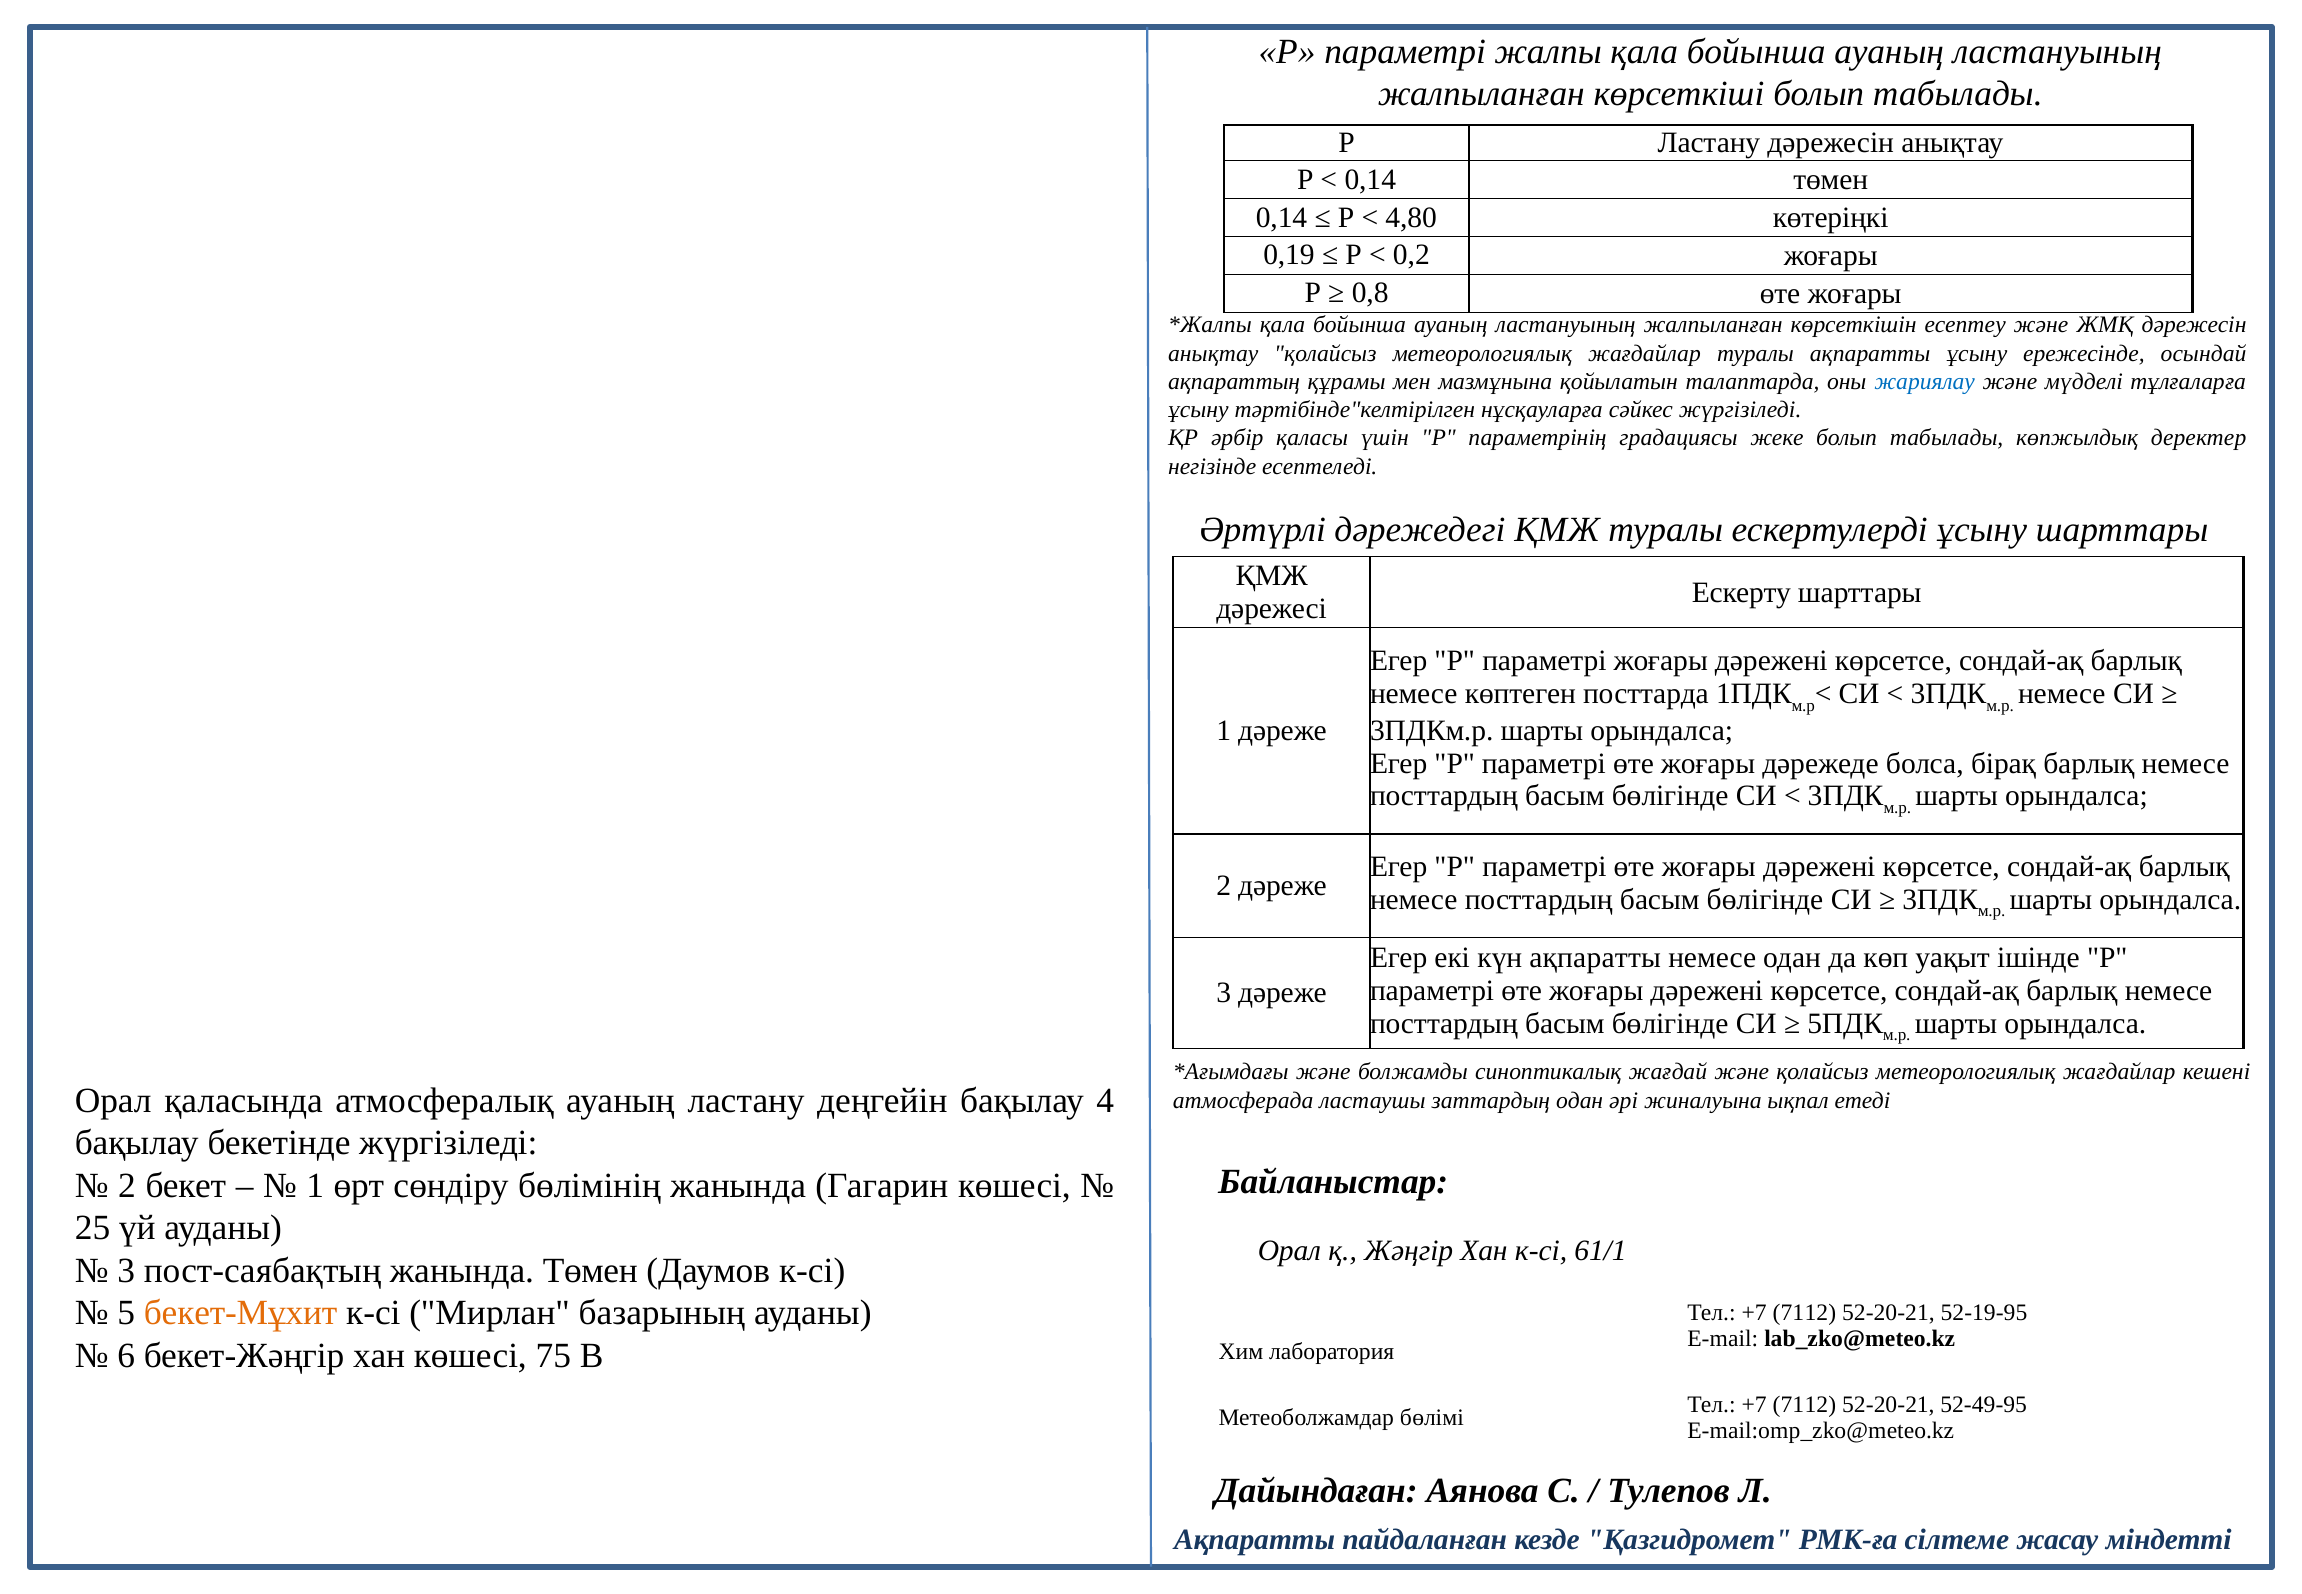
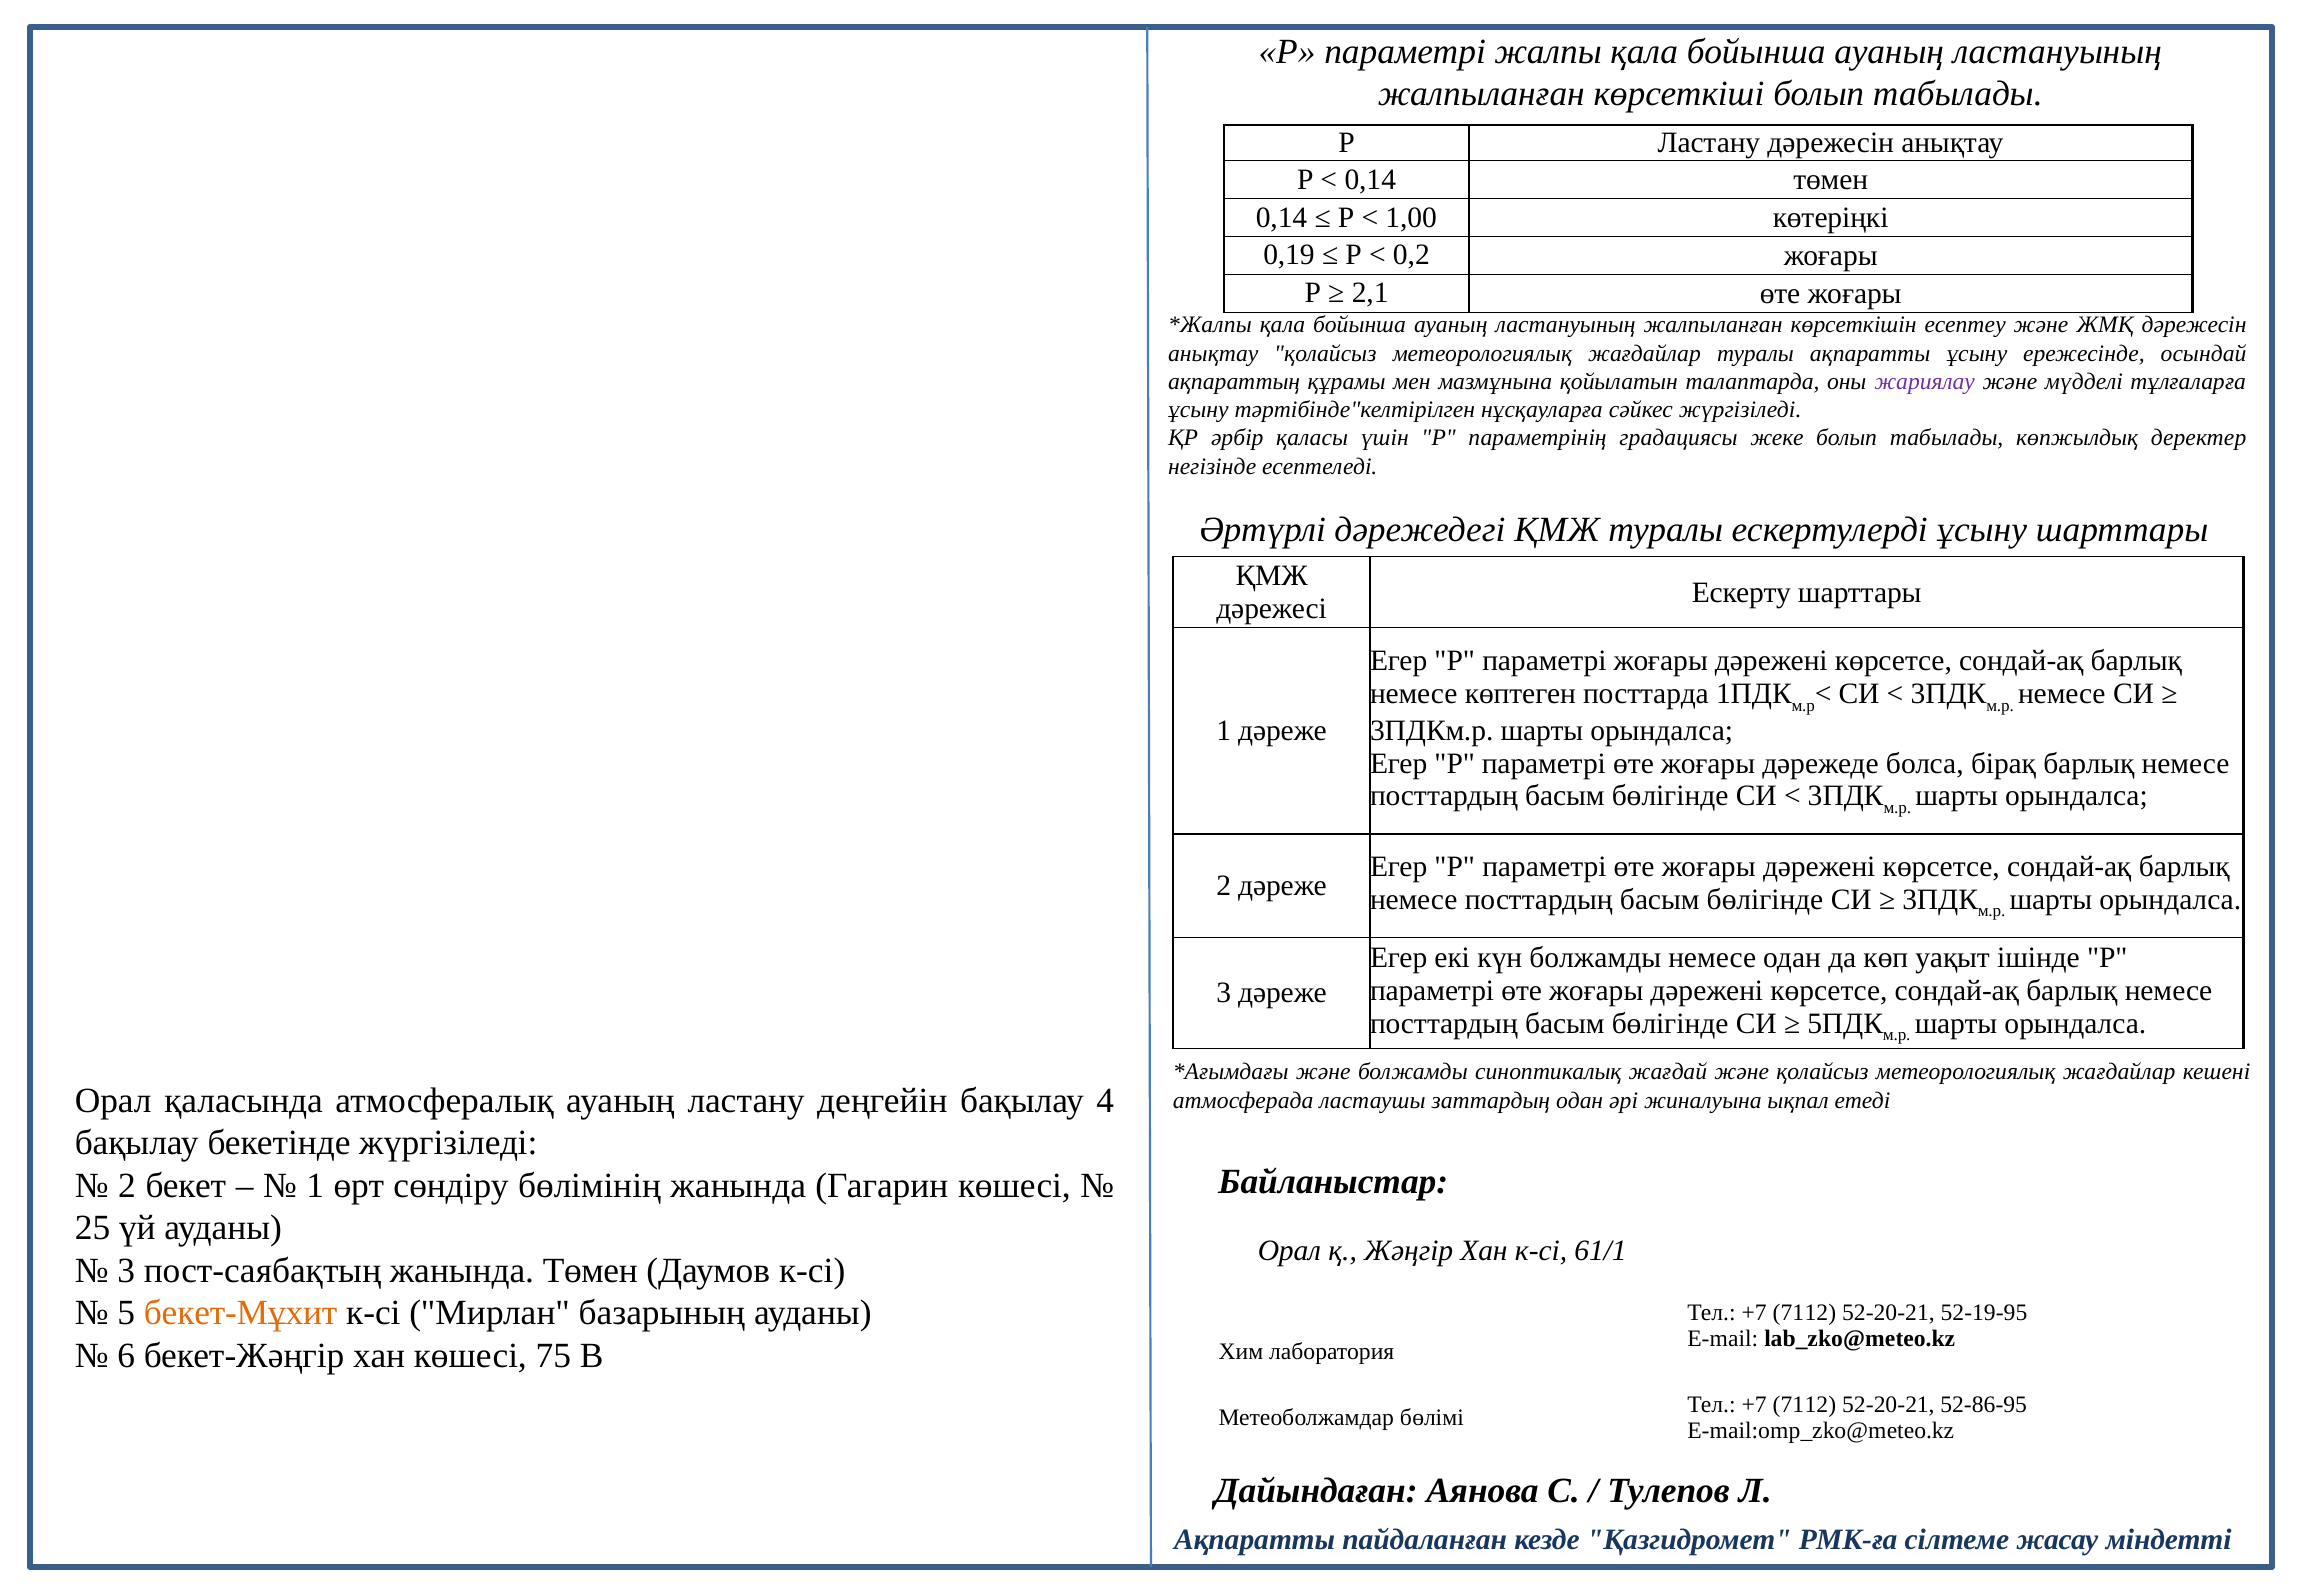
4,80: 4,80 -> 1,00
0,8: 0,8 -> 2,1
жариялау colour: blue -> purple
күн ақпаратты: ақпаратты -> болжамды
52-49-95: 52-49-95 -> 52-86-95
